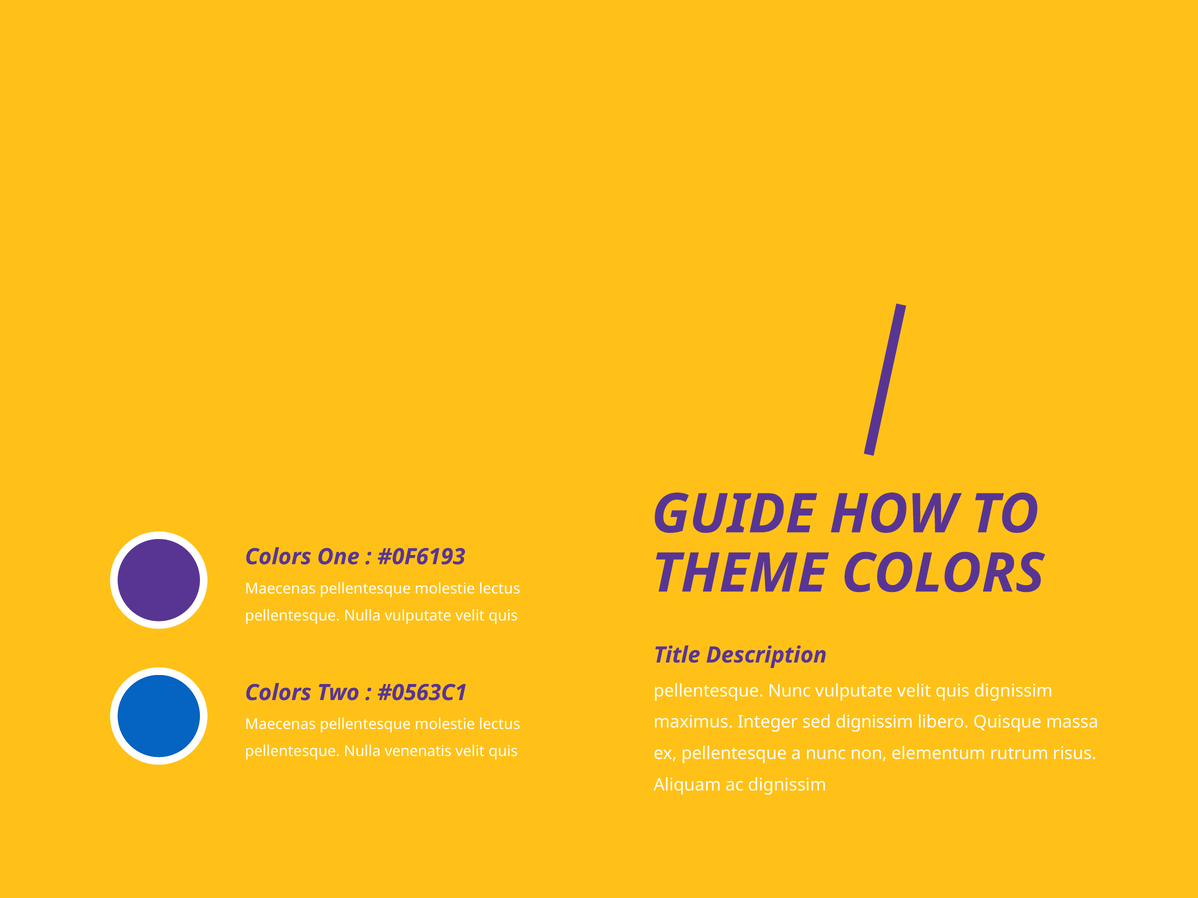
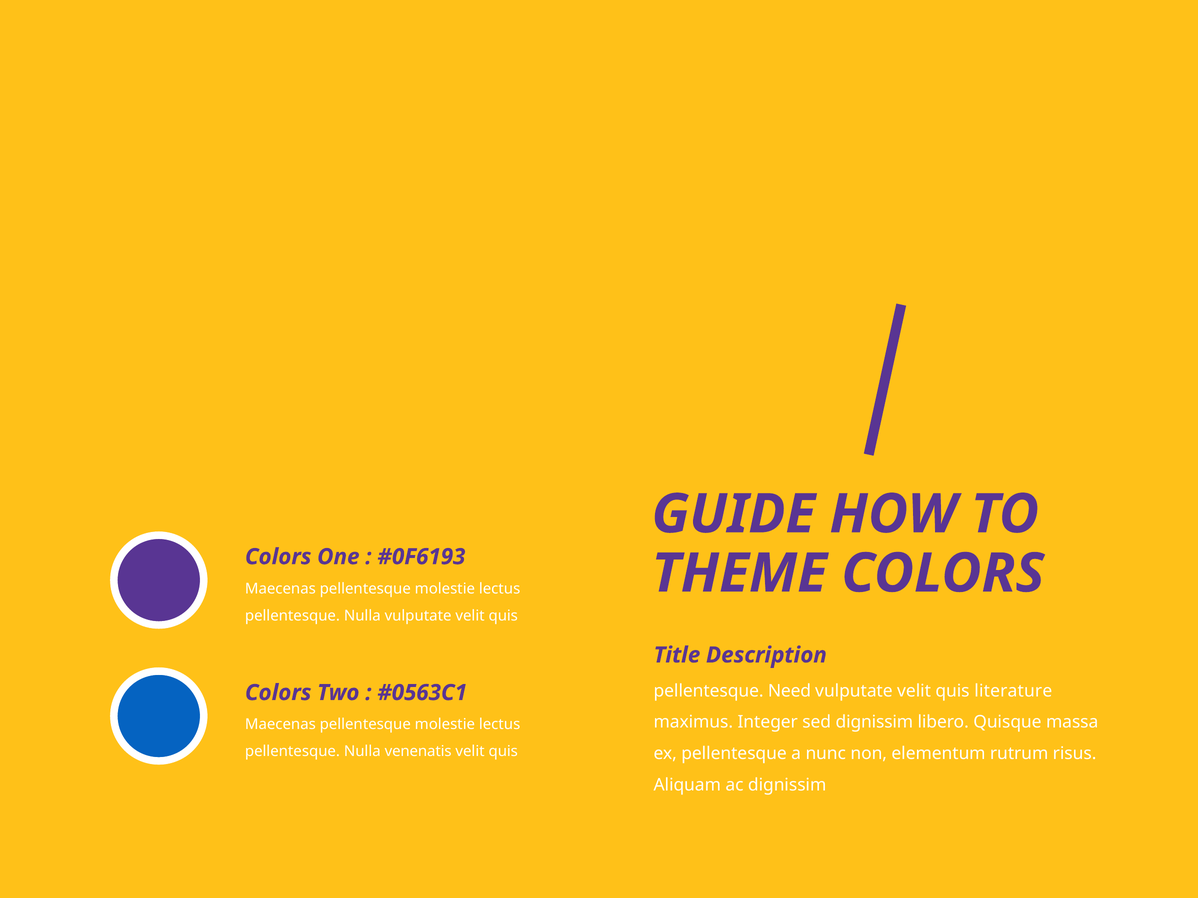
pellentesque Nunc: Nunc -> Need
quis dignissim: dignissim -> literature
